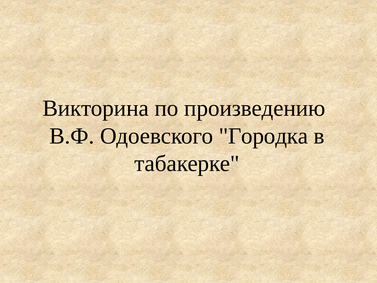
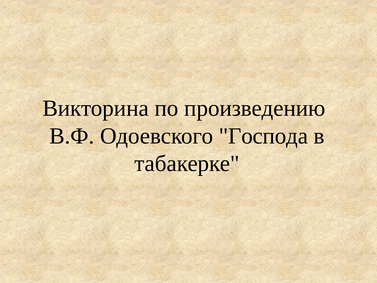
Городка: Городка -> Господа
